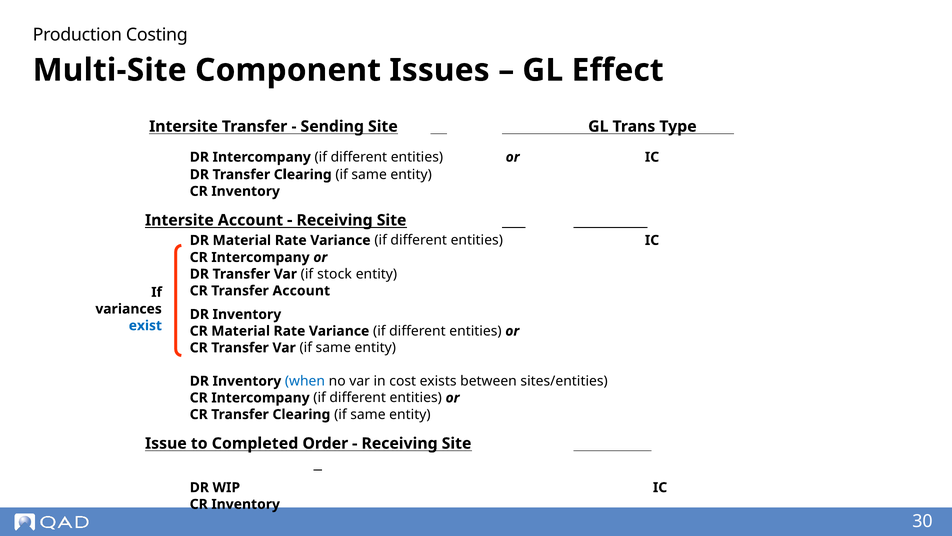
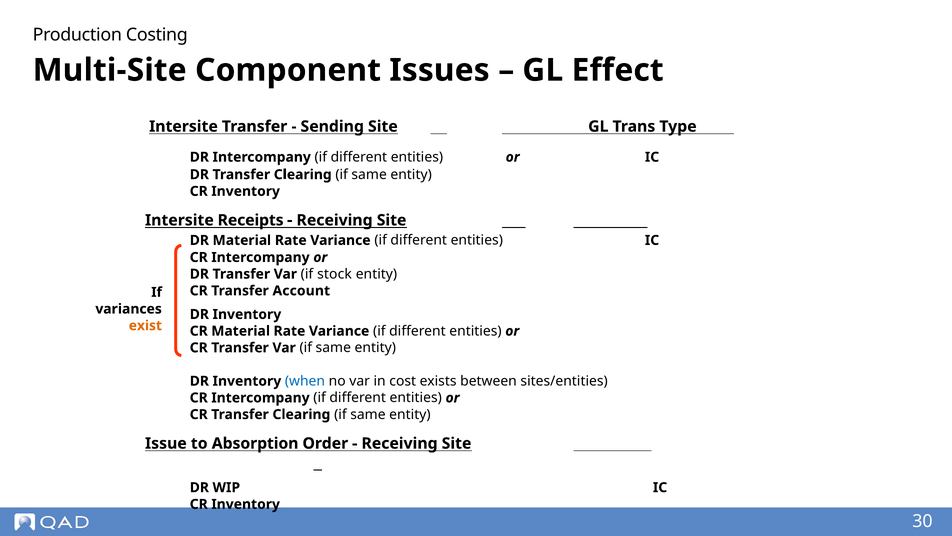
Intersite Account: Account -> Receipts
exist colour: blue -> orange
Completed: Completed -> Absorption
